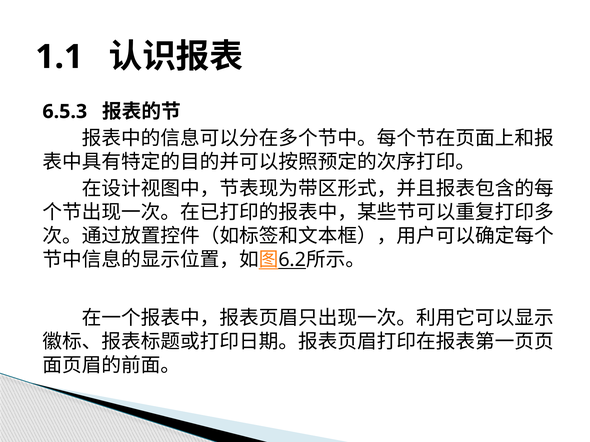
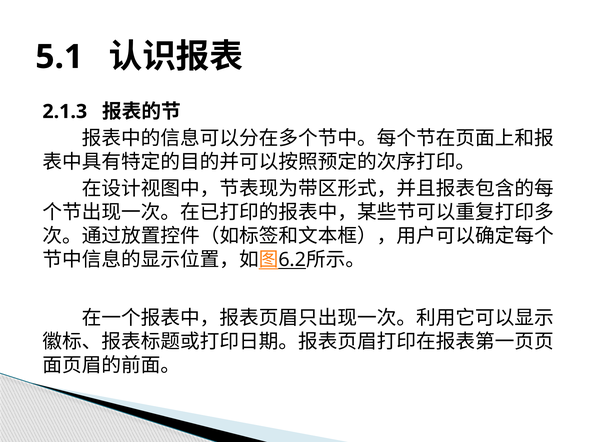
1.1: 1.1 -> 5.1
6.5.3: 6.5.3 -> 2.1.3
